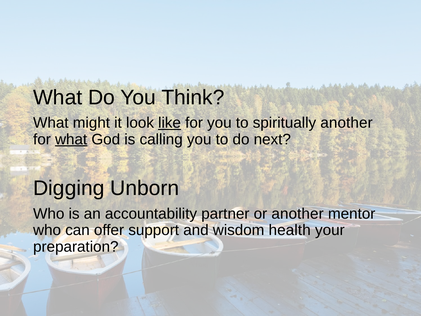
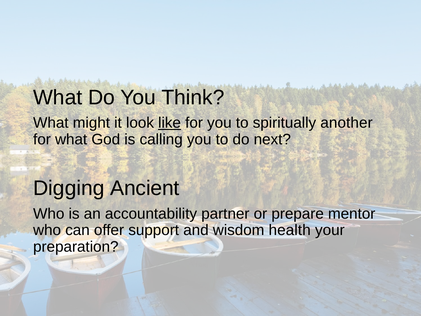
what at (71, 139) underline: present -> none
Unborn: Unborn -> Ancient
or another: another -> prepare
